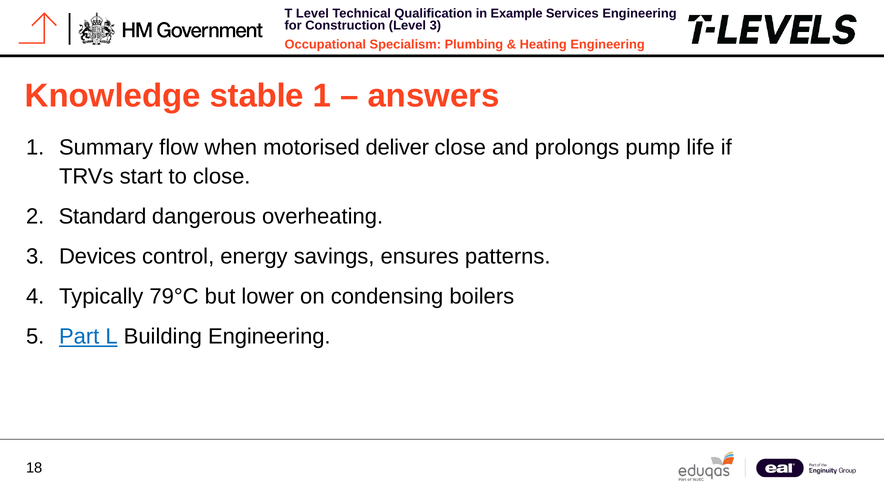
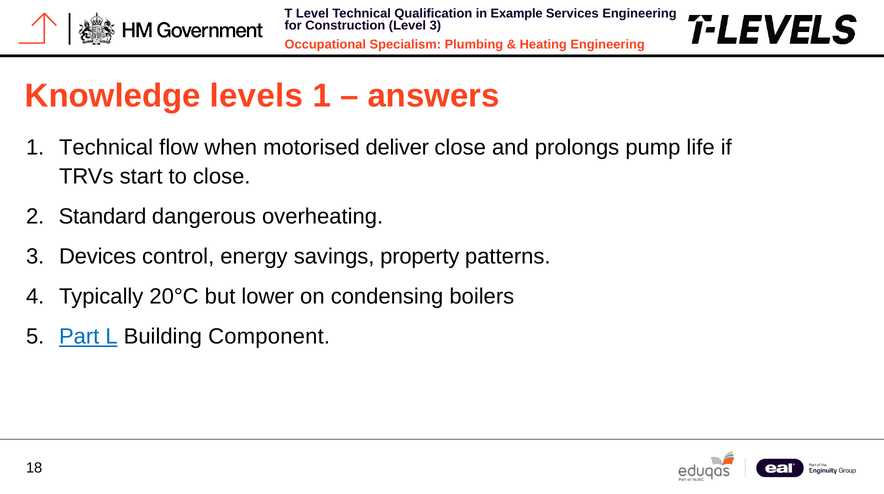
stable: stable -> levels
1 Summary: Summary -> Technical
ensures: ensures -> property
79°C: 79°C -> 20°C
Building Engineering: Engineering -> Component
